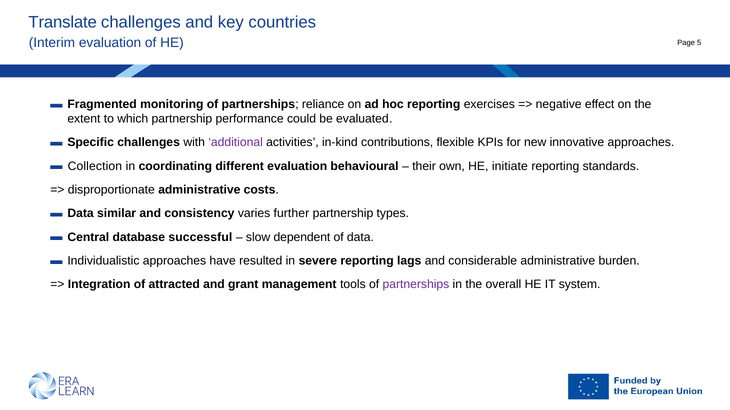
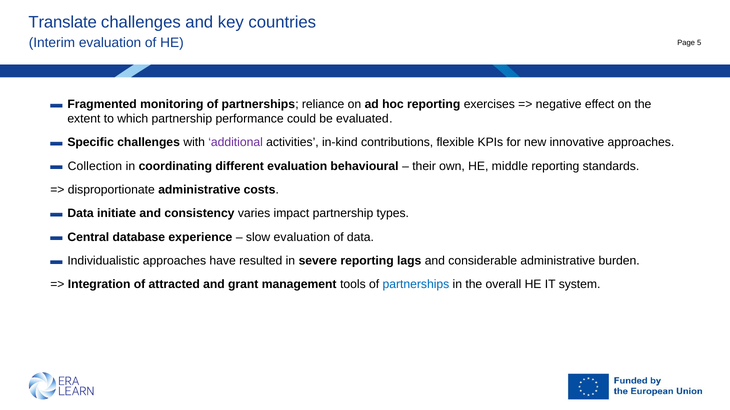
initiate: initiate -> middle
similar: similar -> initiate
further: further -> impact
successful: successful -> experience
slow dependent: dependent -> evaluation
partnerships at (416, 285) colour: purple -> blue
